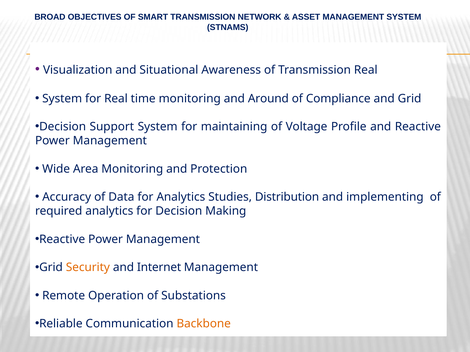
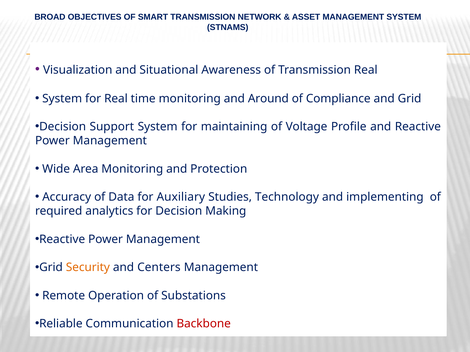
for Analytics: Analytics -> Auxiliary
Distribution: Distribution -> Technology
Internet: Internet -> Centers
Backbone colour: orange -> red
